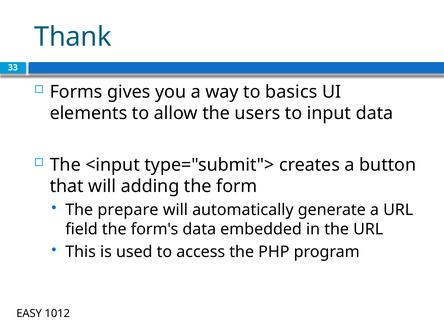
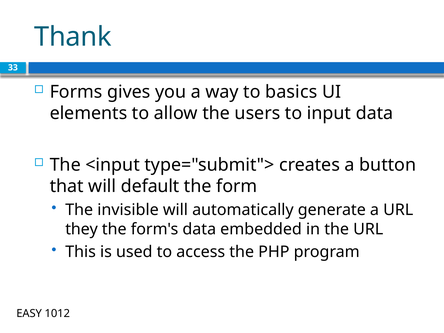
adding: adding -> default
prepare: prepare -> invisible
field: field -> they
